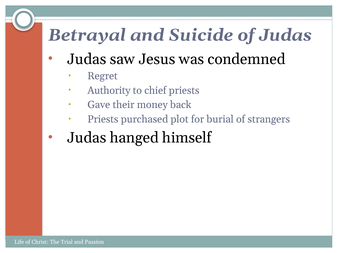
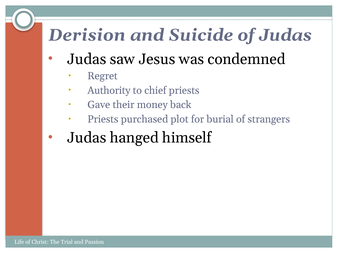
Betrayal: Betrayal -> Derision
